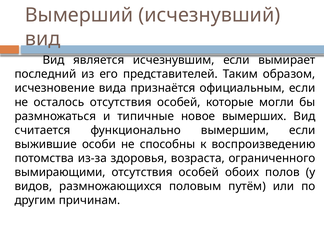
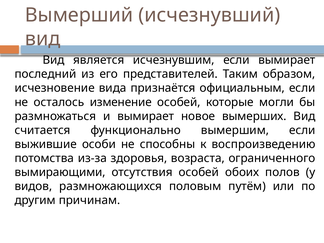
осталось отсутствия: отсутствия -> изменение
и типичные: типичные -> вымирает
